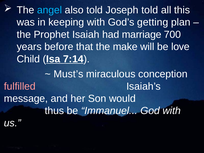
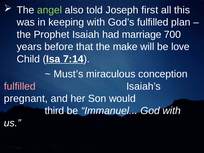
angel colour: light blue -> light green
Joseph told: told -> first
God’s getting: getting -> fulfilled
message: message -> pregnant
thus: thus -> third
